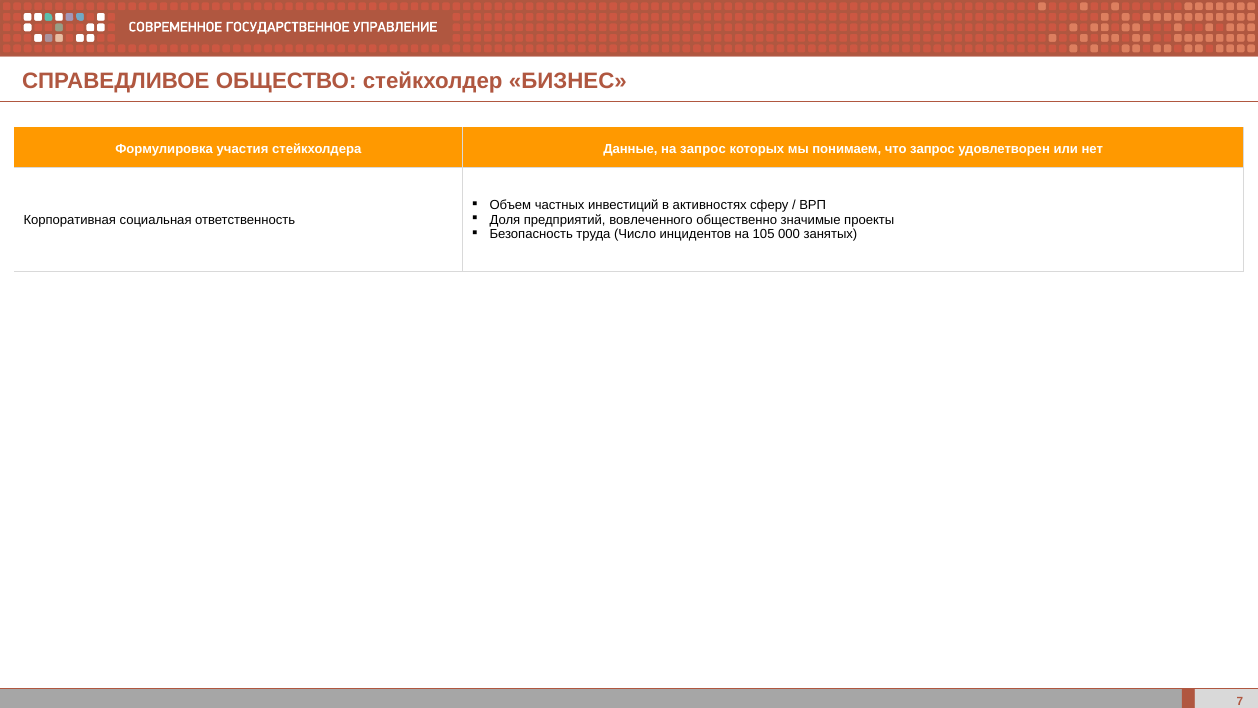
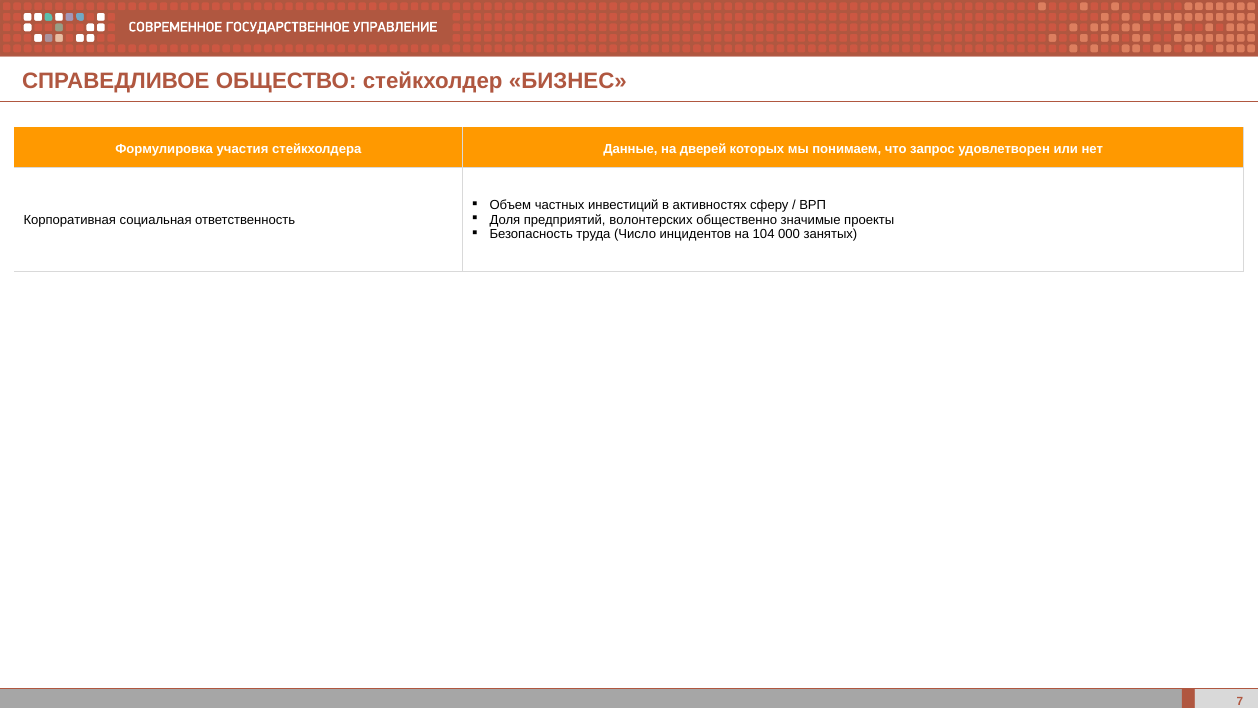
на запрос: запрос -> дверей
вовлеченного: вовлеченного -> волонтерских
105: 105 -> 104
